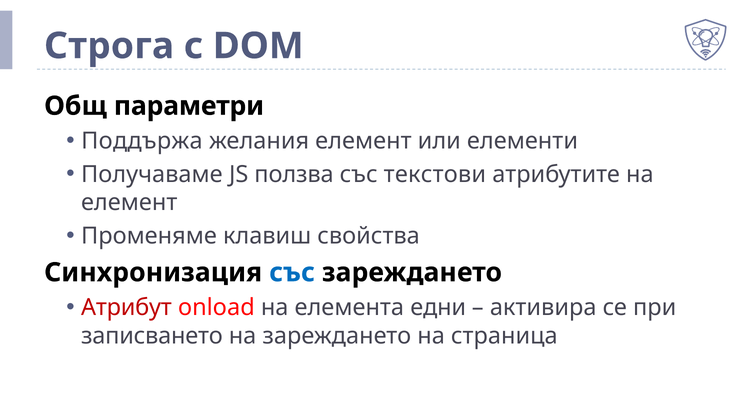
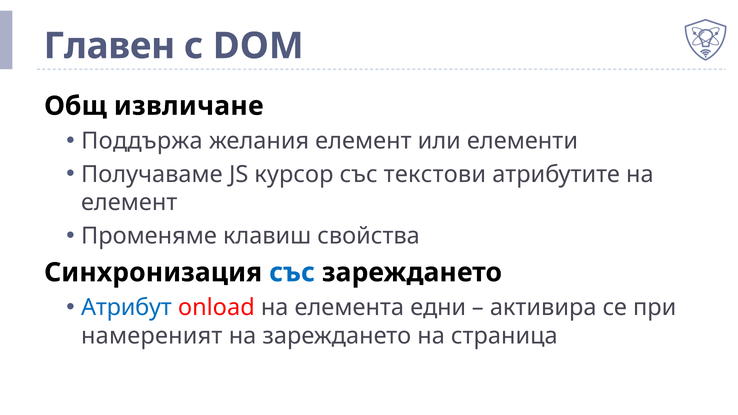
Строга: Строга -> Главен
параметри: параметри -> извличане
ползва: ползва -> курсор
Атрибут colour: red -> blue
записването: записването -> намереният
